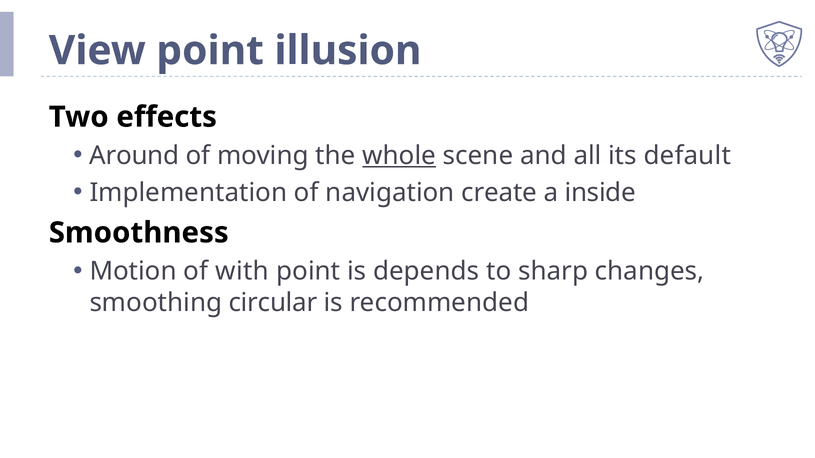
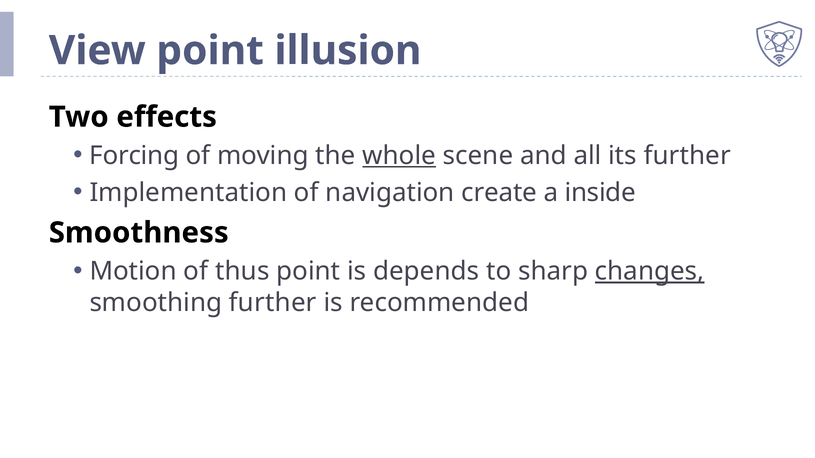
Around: Around -> Forcing
its default: default -> further
with: with -> thus
changes underline: none -> present
smoothing circular: circular -> further
